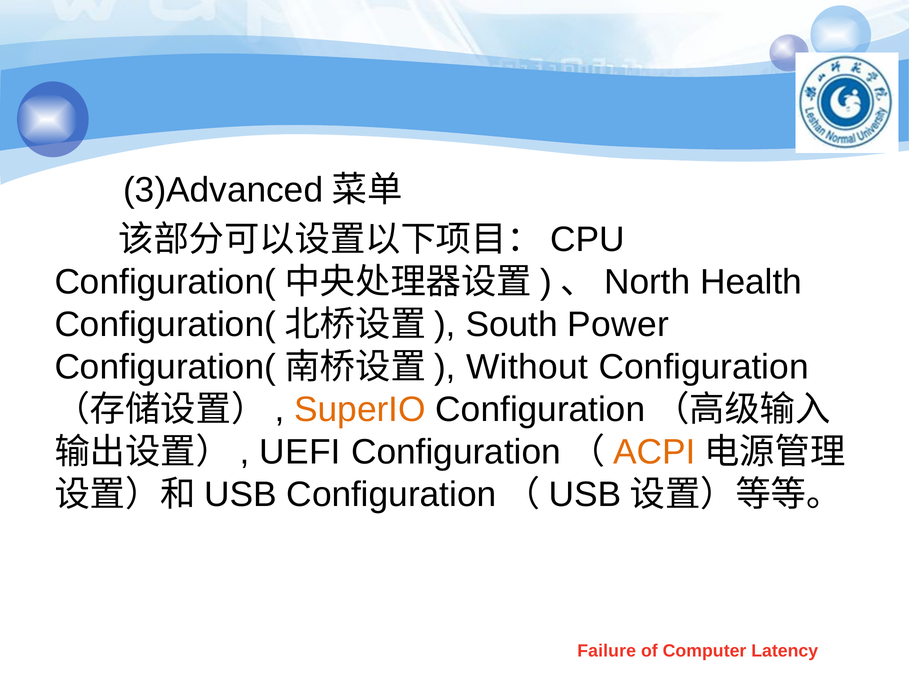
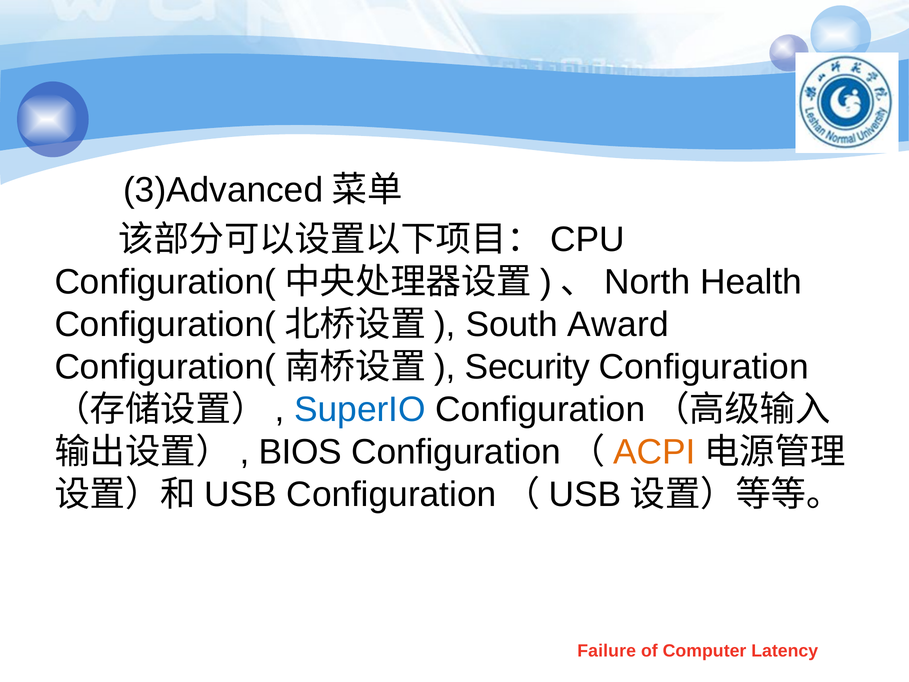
Power: Power -> Award
Without: Without -> Security
SuperIO colour: orange -> blue
UEFI: UEFI -> BIOS
